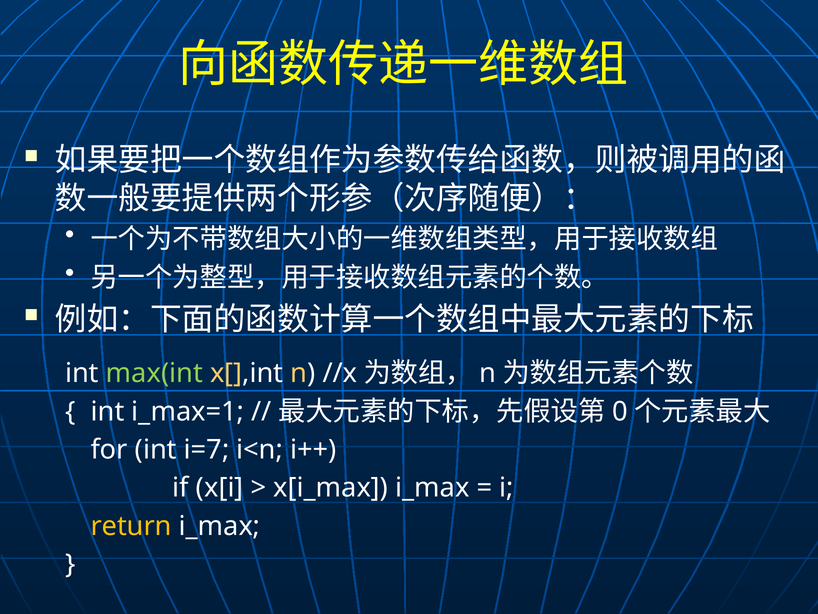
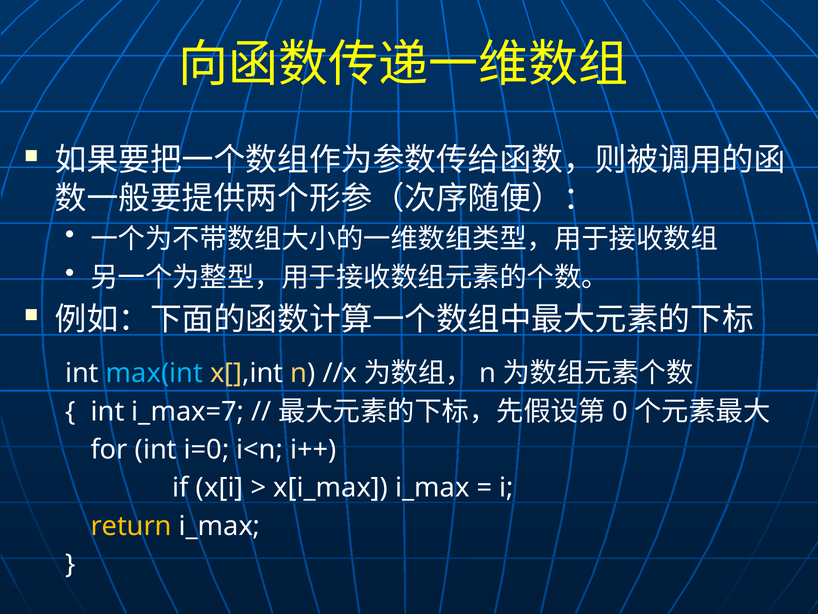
max(int colour: light green -> light blue
i_max=1: i_max=1 -> i_max=7
i=7: i=7 -> i=0
